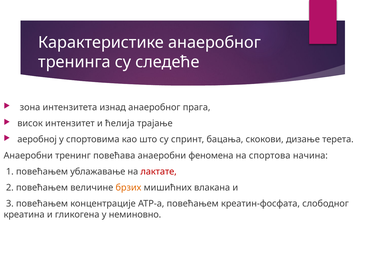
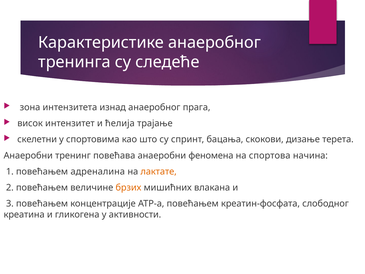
аеробној: аеробној -> скелетни
ублажавање: ублажавање -> адреналина
лактате colour: red -> orange
неминовно: неминовно -> активности
